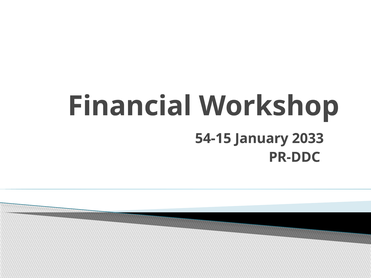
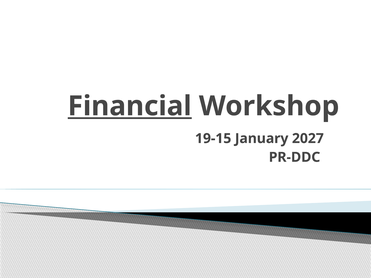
Financial underline: none -> present
54-15: 54-15 -> 19-15
2033: 2033 -> 2027
